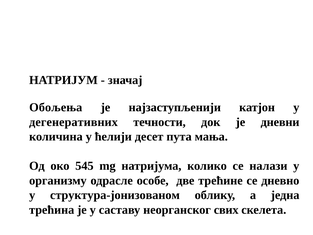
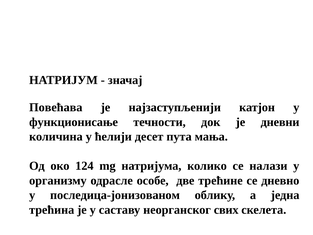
Обољења: Обољења -> Повећава
дегенеративних: дегенеративних -> функционисање
545: 545 -> 124
структура-јонизованом: структура-јонизованом -> последица-јонизованом
